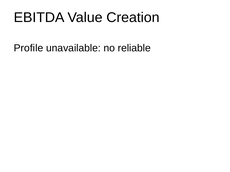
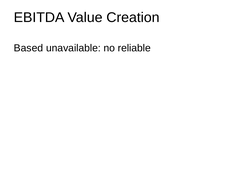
Profile: Profile -> Based
